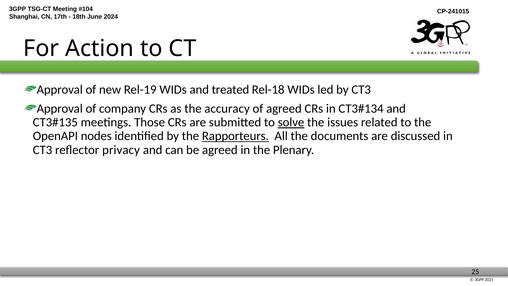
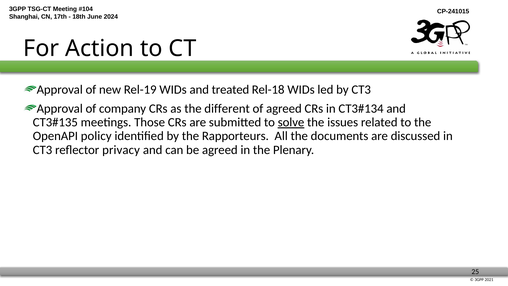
accuracy: accuracy -> different
nodes: nodes -> policy
Rapporteurs underline: present -> none
